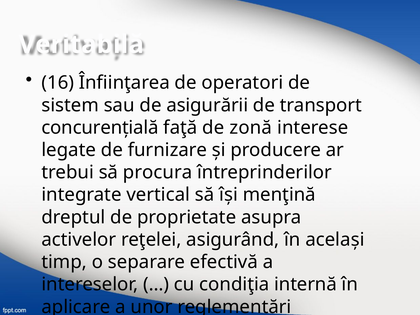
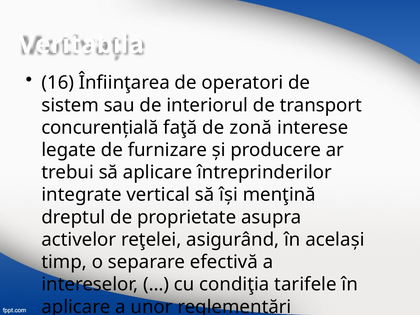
asigurării: asigurării -> interiorul
să procura: procura -> aplicare
internă: internă -> tarifele
